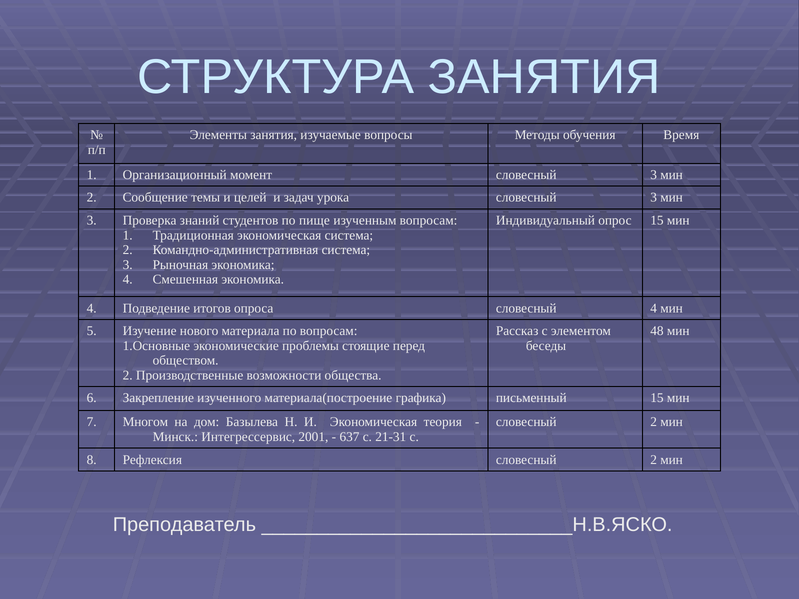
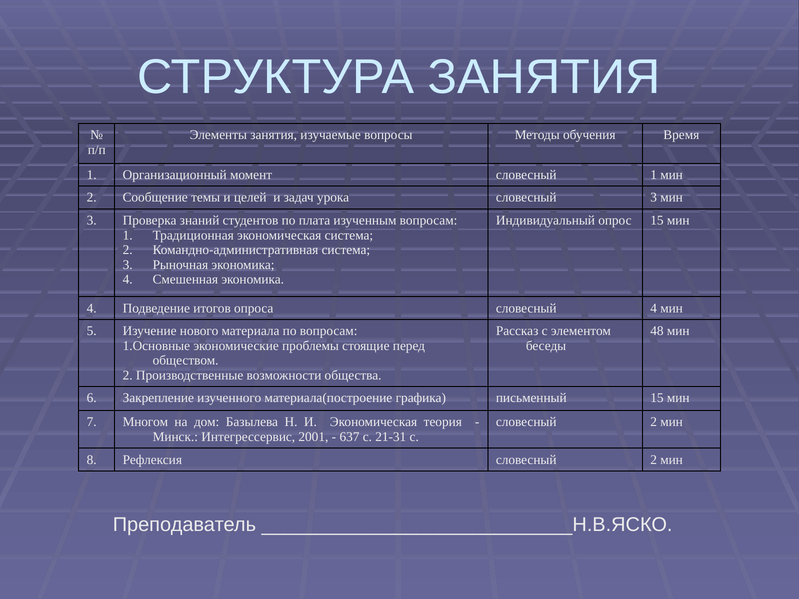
момент словесный 3: 3 -> 1
пище: пище -> плата
